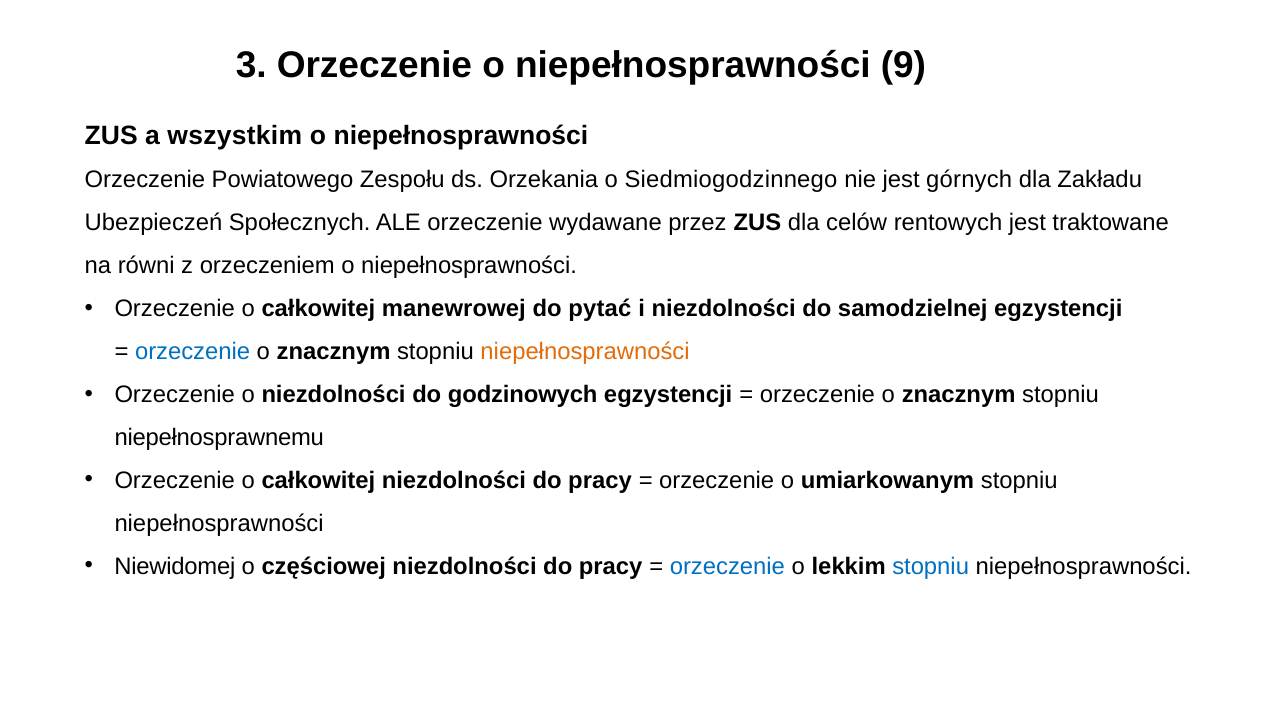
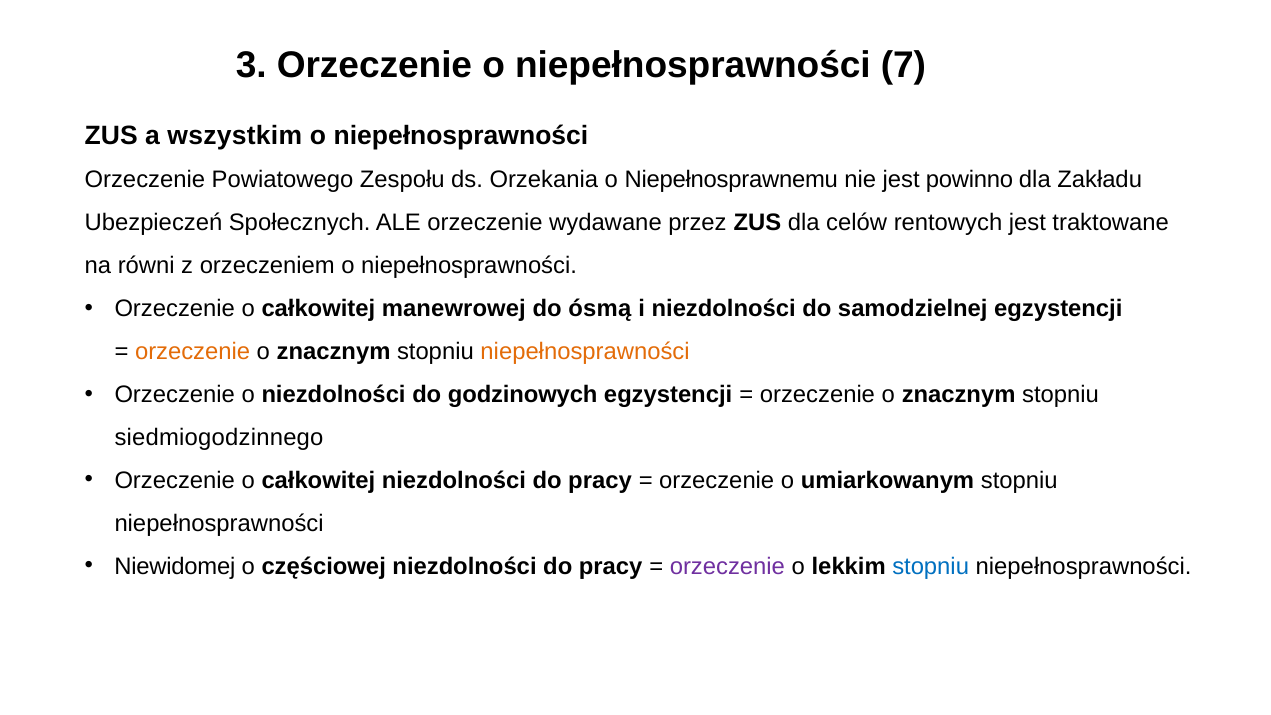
9: 9 -> 7
Siedmiogodzinnego: Siedmiogodzinnego -> Niepełnosprawnemu
górnych: górnych -> powinno
pytać: pytać -> ósmą
orzeczenie at (193, 352) colour: blue -> orange
niepełnosprawnemu: niepełnosprawnemu -> siedmiogodzinnego
orzeczenie at (727, 566) colour: blue -> purple
